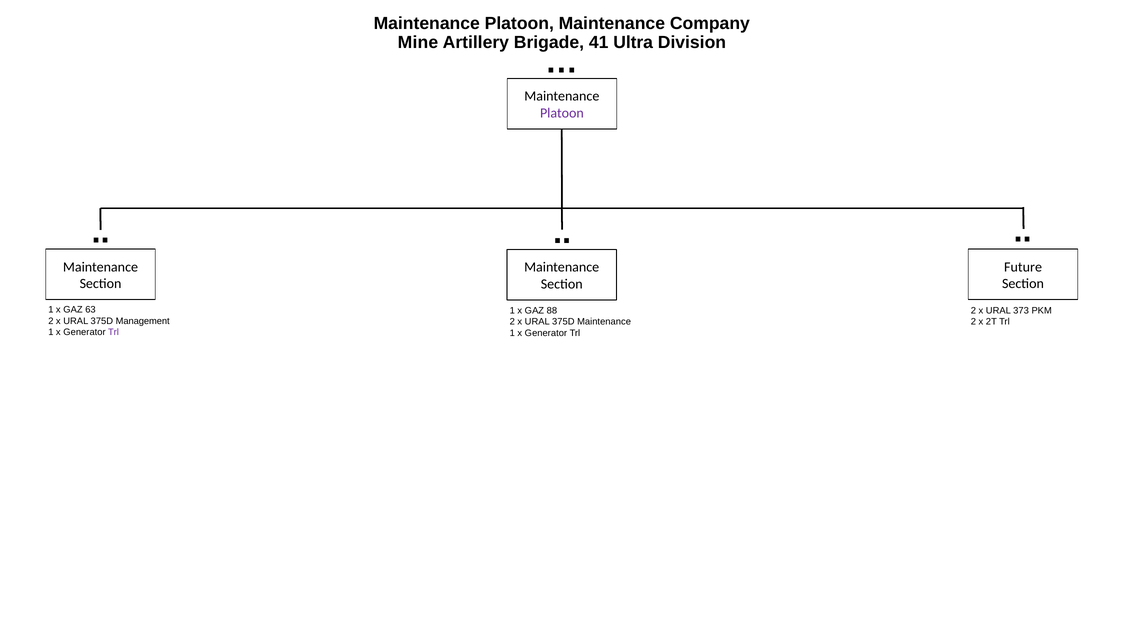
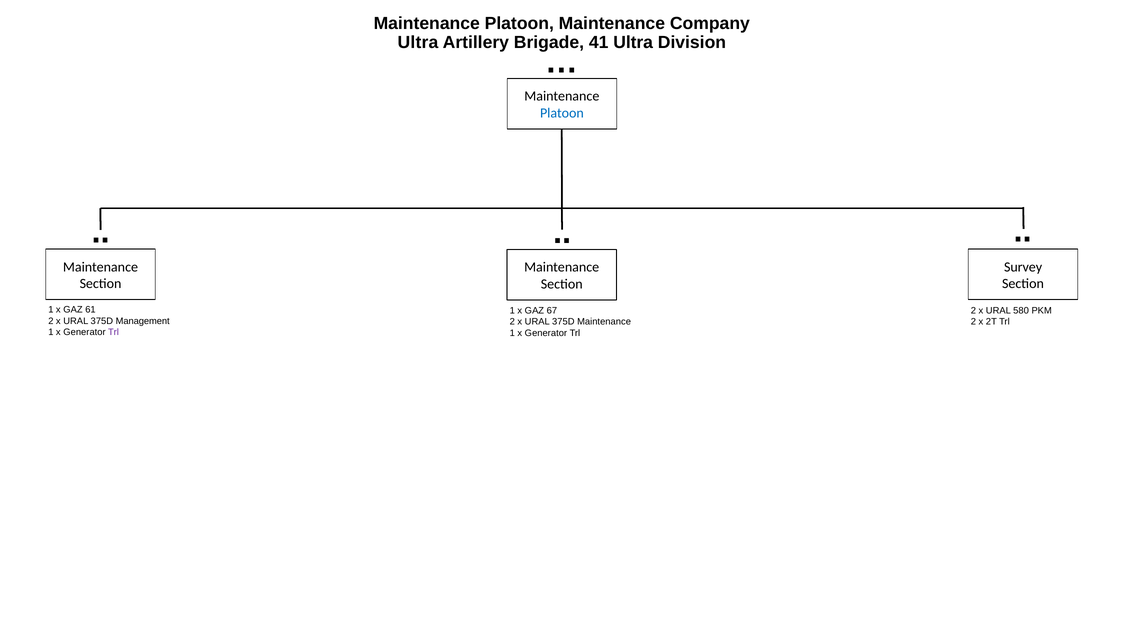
Mine at (418, 43): Mine -> Ultra
Platoon at (562, 113) colour: purple -> blue
Future: Future -> Survey
63: 63 -> 61
88: 88 -> 67
373: 373 -> 580
